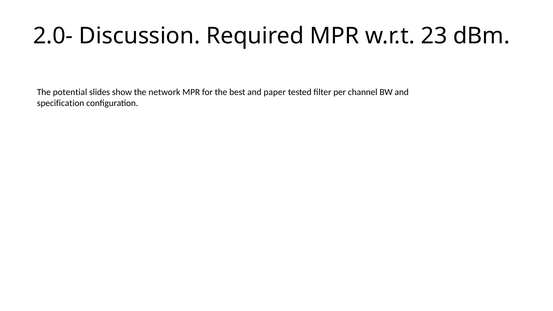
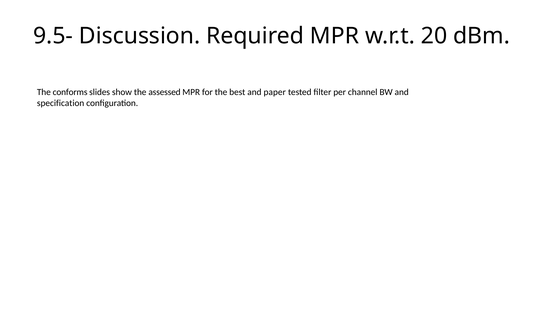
2.0-: 2.0- -> 9.5-
23: 23 -> 20
potential: potential -> conforms
network: network -> assessed
